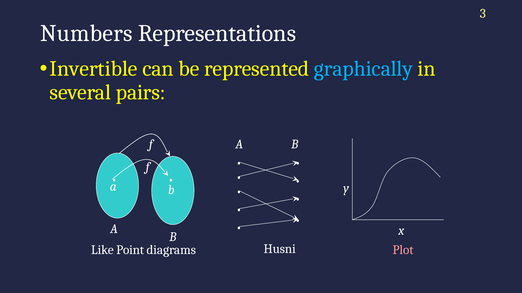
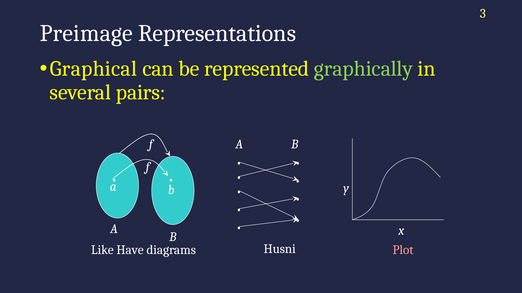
Numbers: Numbers -> Preimage
Invertible: Invertible -> Graphical
graphically colour: light blue -> light green
Point: Point -> Have
